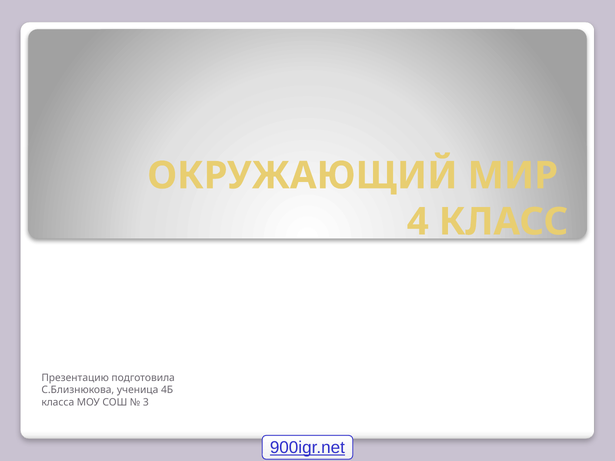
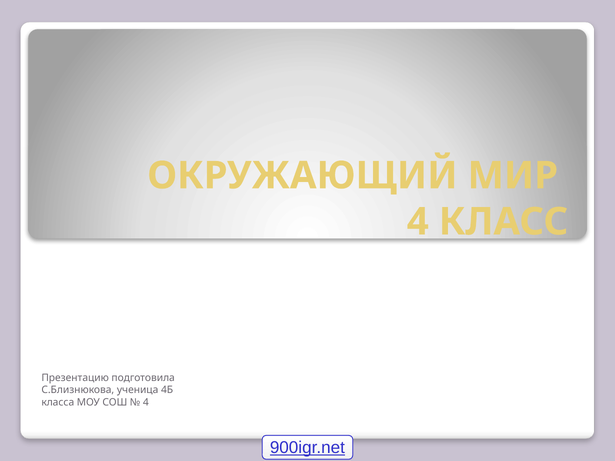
3 at (146, 403): 3 -> 4
